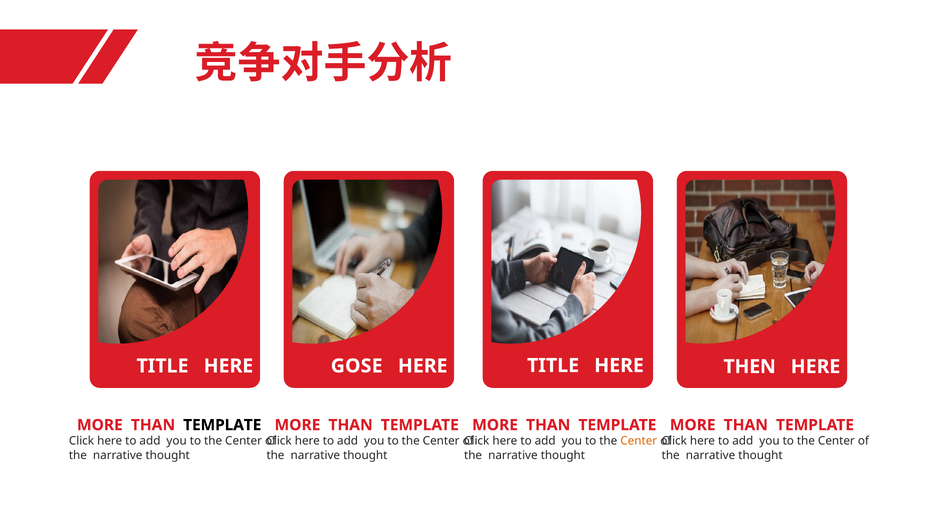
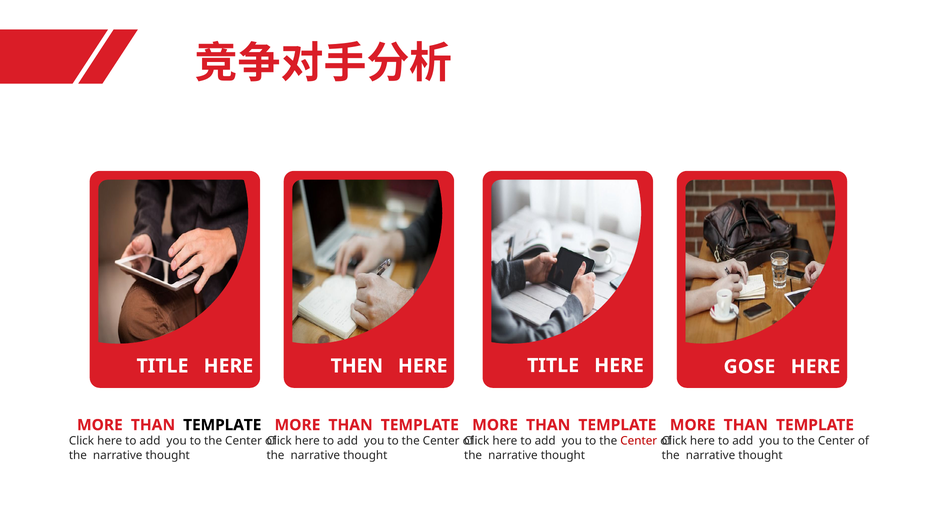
GOSE: GOSE -> THEN
THEN: THEN -> GOSE
Center at (639, 442) colour: orange -> red
